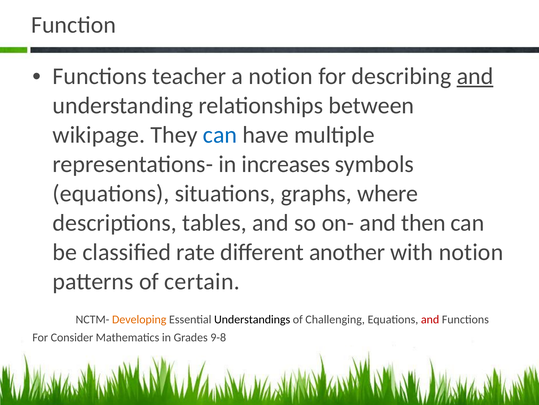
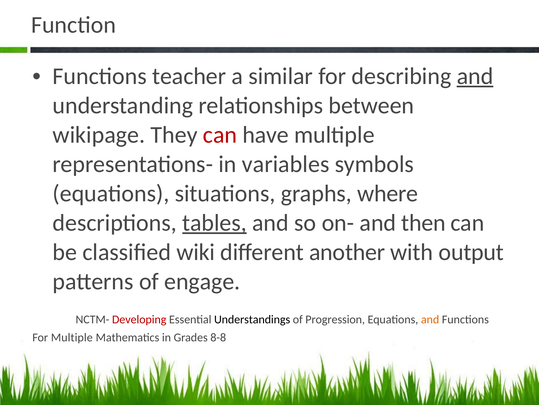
a notion: notion -> similar
can at (220, 135) colour: blue -> red
increases: increases -> variables
tables underline: none -> present
rate: rate -> wiki
with notion: notion -> output
certain: certain -> engage
Developing colour: orange -> red
Challenging: Challenging -> Progression
and at (430, 319) colour: red -> orange
For Consider: Consider -> Multiple
9-8: 9-8 -> 8-8
